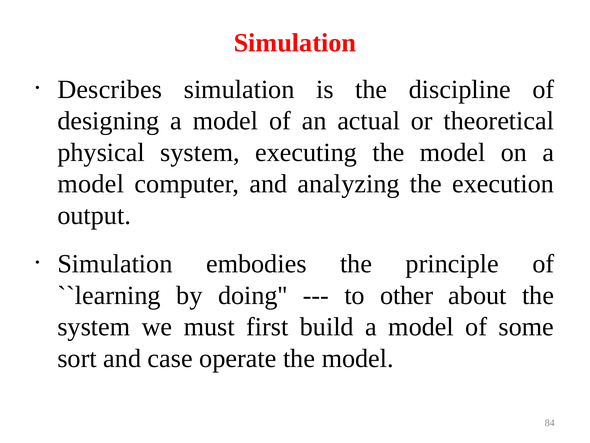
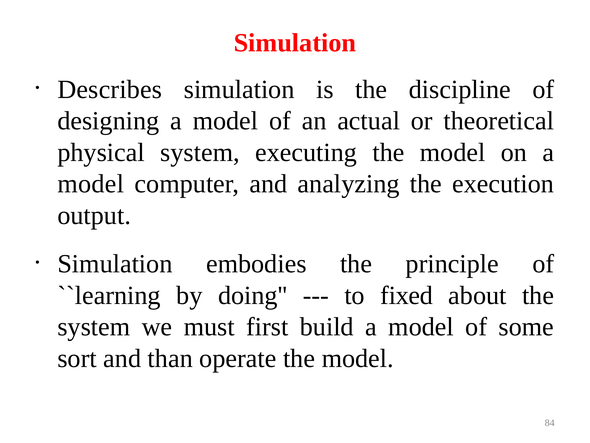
other: other -> fixed
case: case -> than
